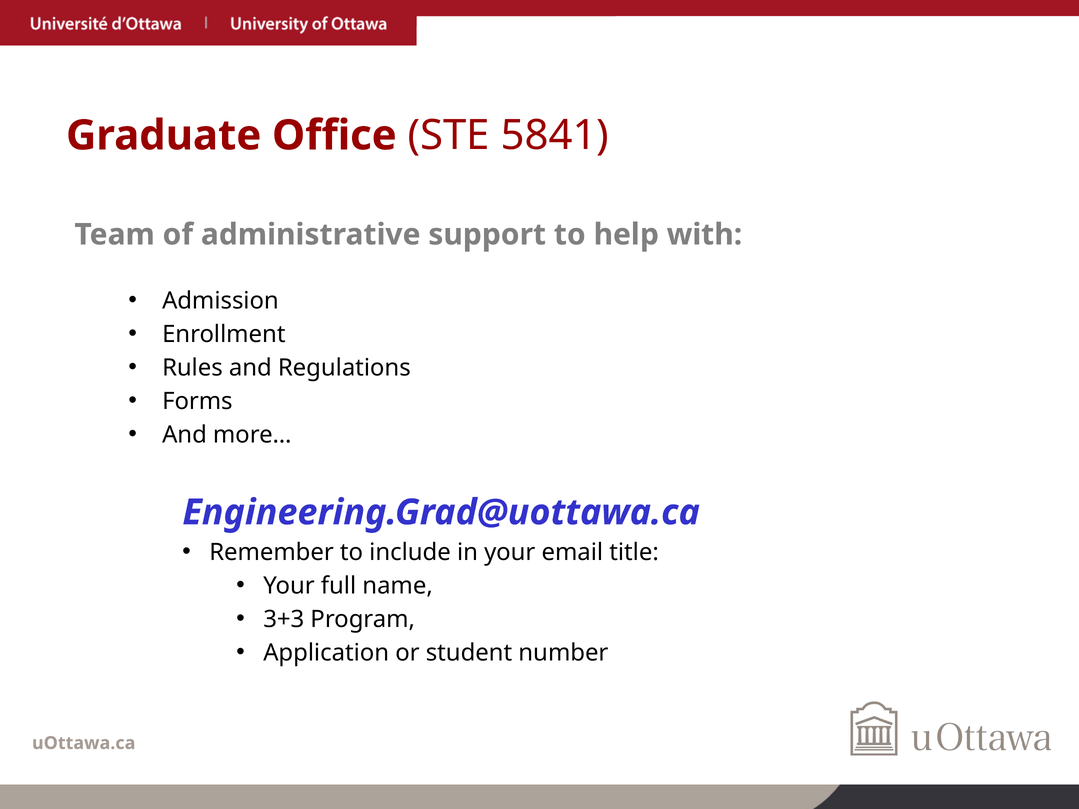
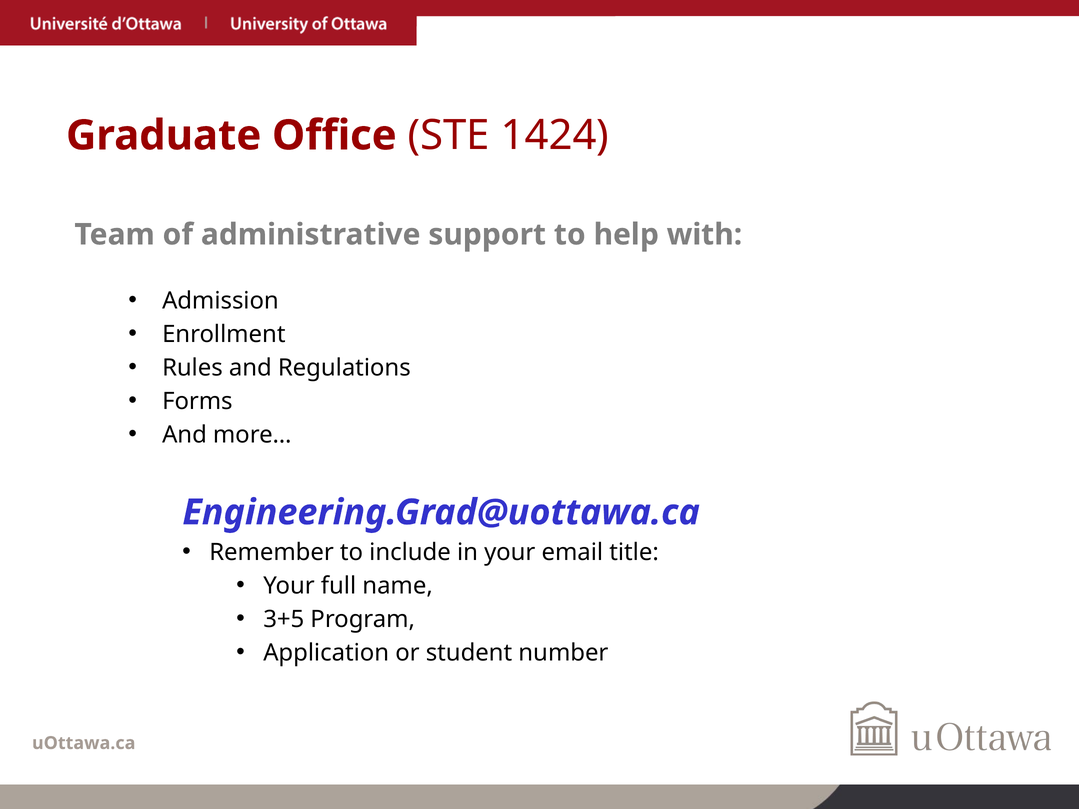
5841: 5841 -> 1424
3+3: 3+3 -> 3+5
